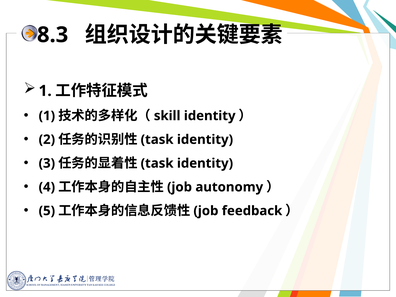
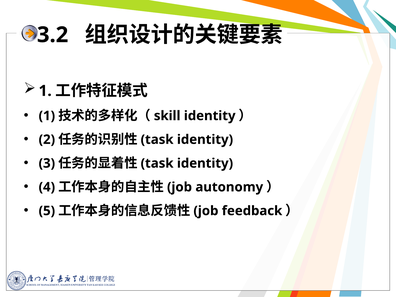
8.3: 8.3 -> 3.2
